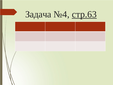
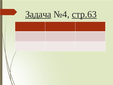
Задача underline: none -> present
